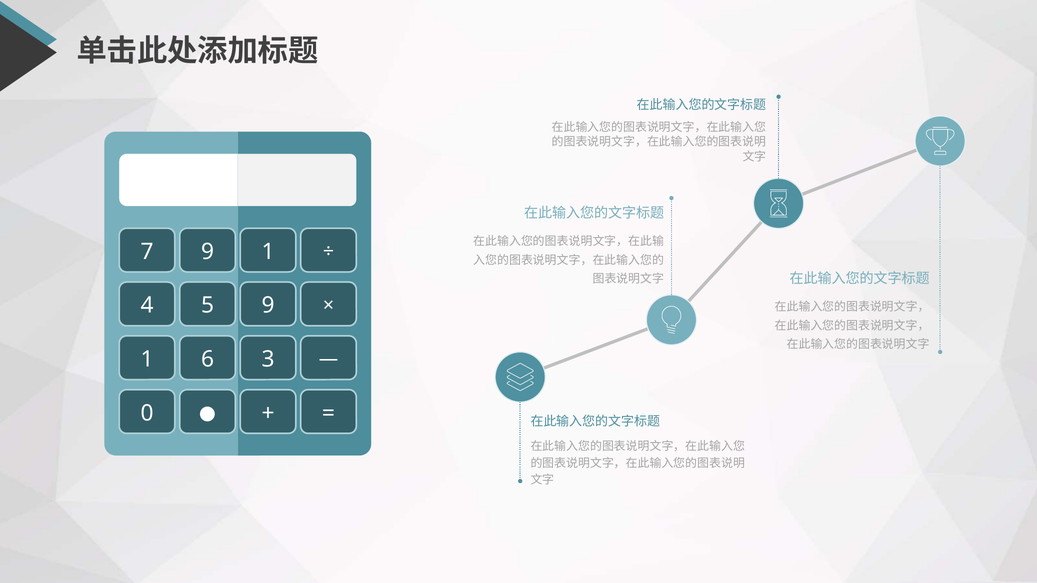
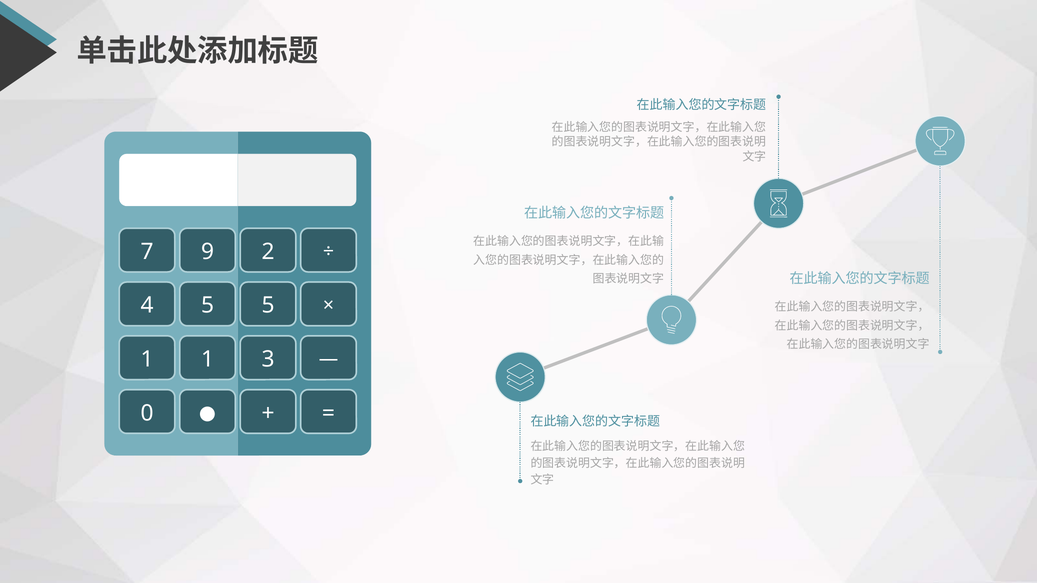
9 1: 1 -> 2
5 9: 9 -> 5
1 6: 6 -> 1
